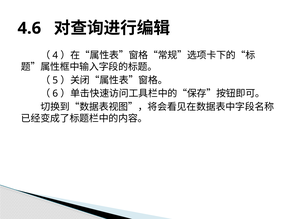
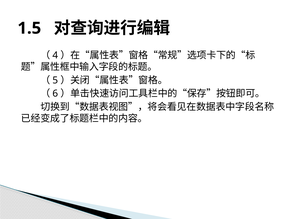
4.6: 4.6 -> 1.5
